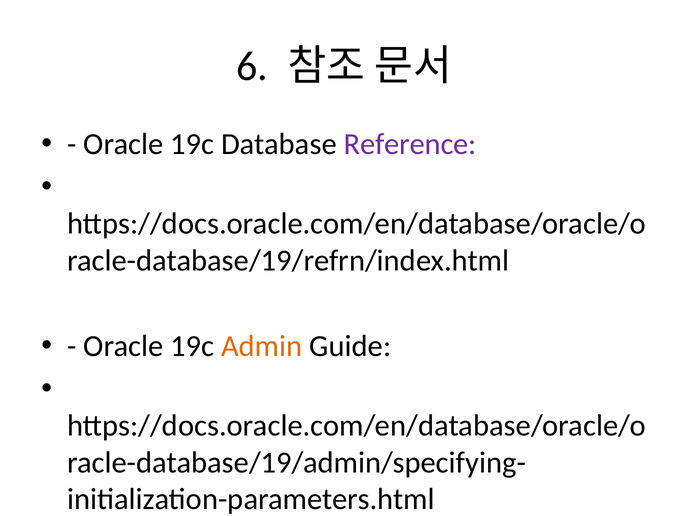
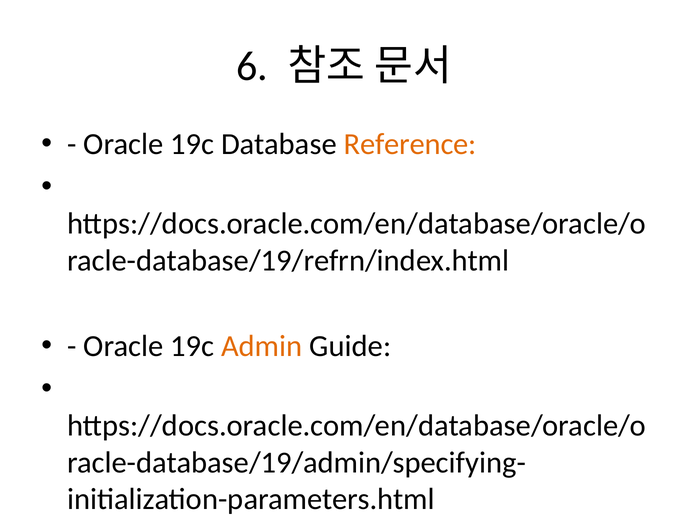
Reference colour: purple -> orange
